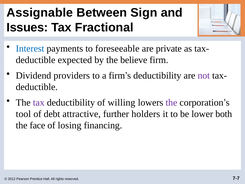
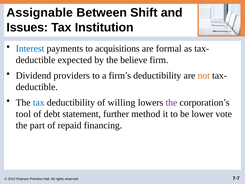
Sign: Sign -> Shift
Fractional: Fractional -> Institution
foreseeable: foreseeable -> acquisitions
private: private -> formal
not colour: purple -> orange
tax at (39, 102) colour: purple -> blue
attractive: attractive -> statement
holders: holders -> method
both: both -> vote
face: face -> part
losing: losing -> repaid
